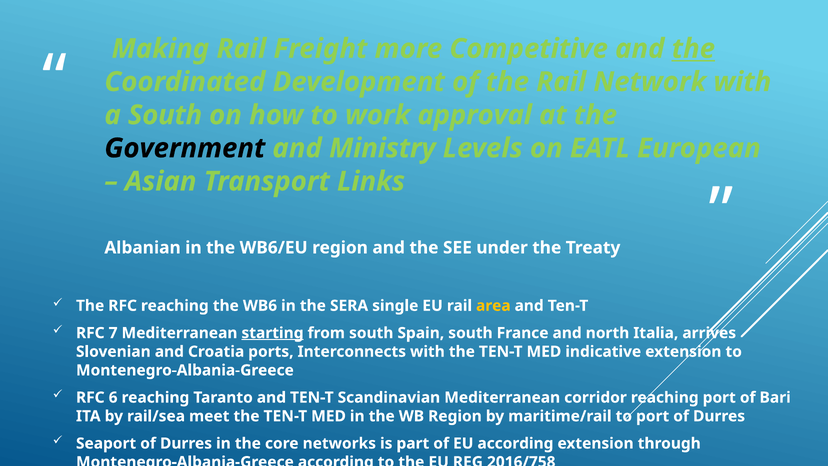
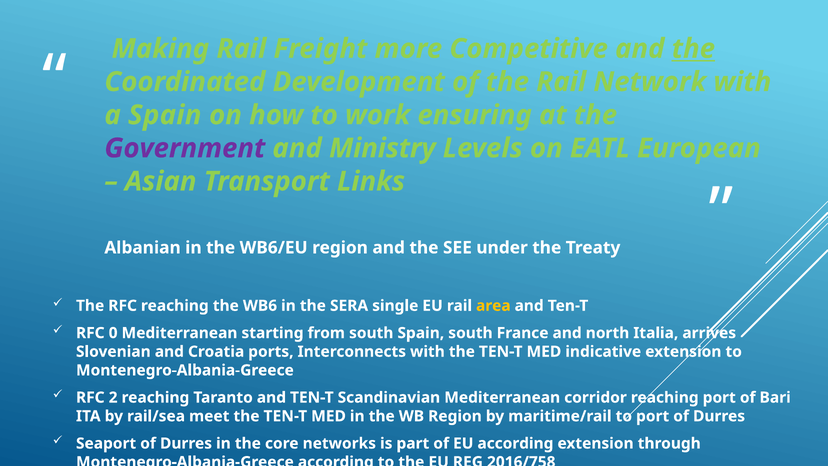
a South: South -> Spain
approval: approval -> ensuring
Government colour: black -> purple
7: 7 -> 0
starting underline: present -> none
6: 6 -> 2
